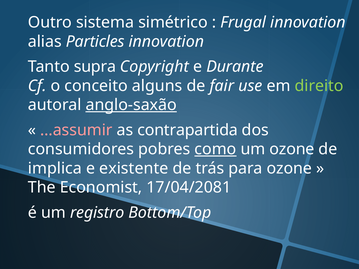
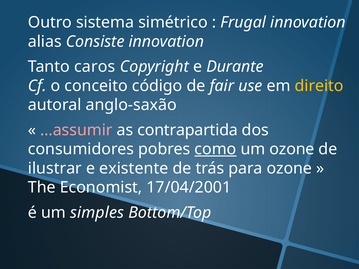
Particles: Particles -> Consiste
supra: supra -> caros
alguns: alguns -> código
direito colour: light green -> yellow
anglo-saxão underline: present -> none
implica: implica -> ilustrar
17/04/2081: 17/04/2081 -> 17/04/2001
registro: registro -> simples
